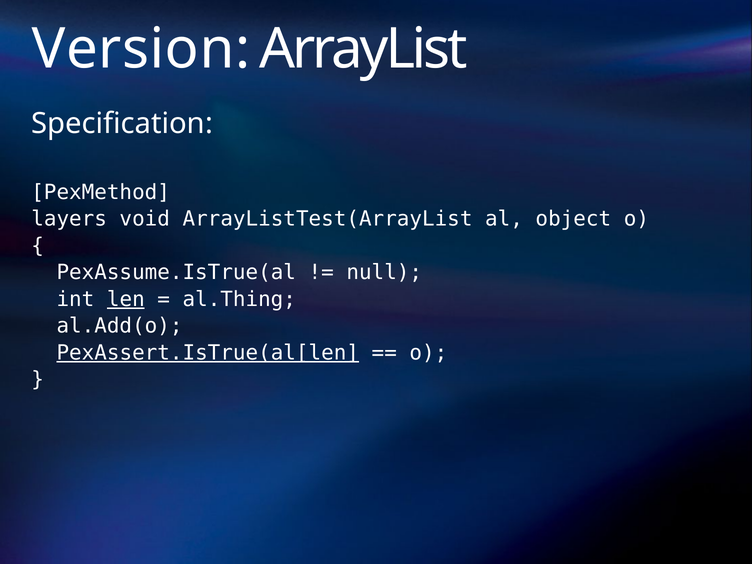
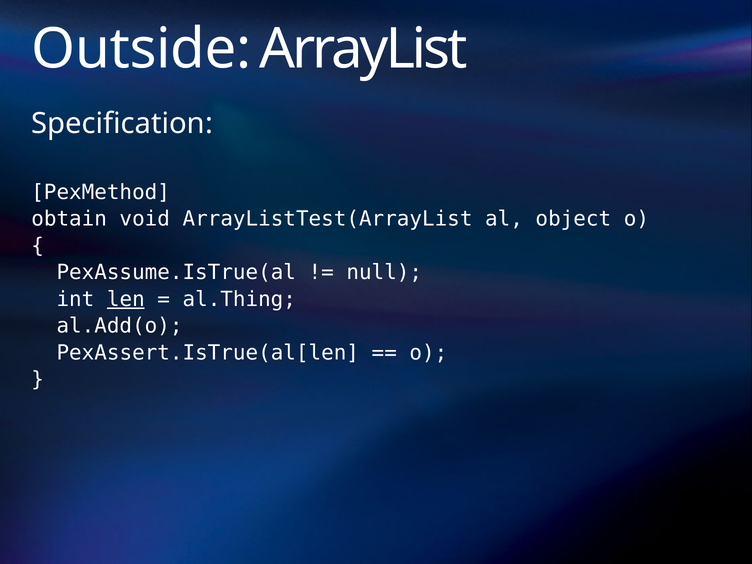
Version: Version -> Outside
layers: layers -> obtain
PexAssert.IsTrue(al[len underline: present -> none
